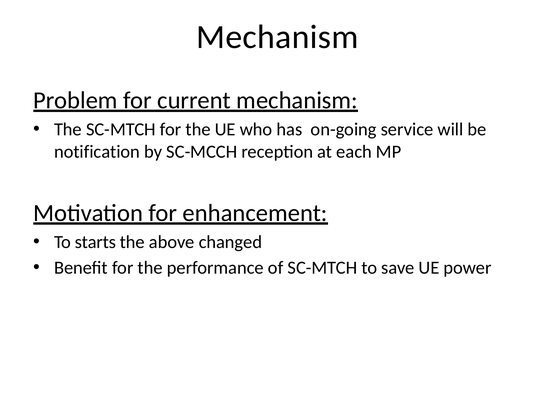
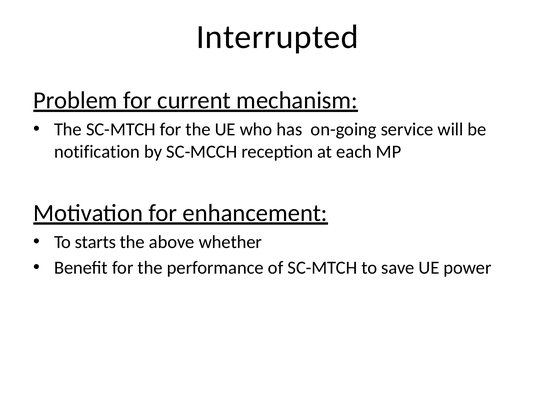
Mechanism at (277, 37): Mechanism -> Interrupted
changed: changed -> whether
